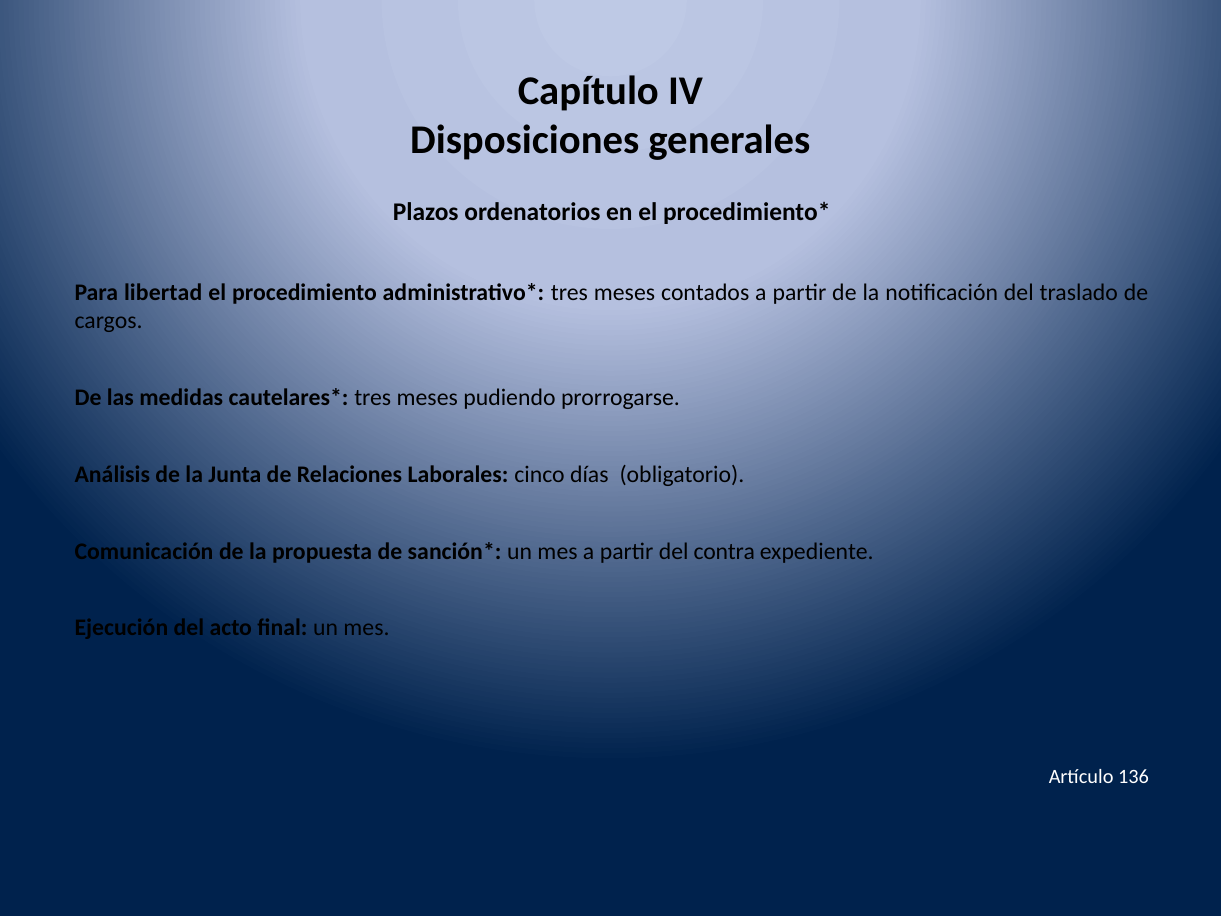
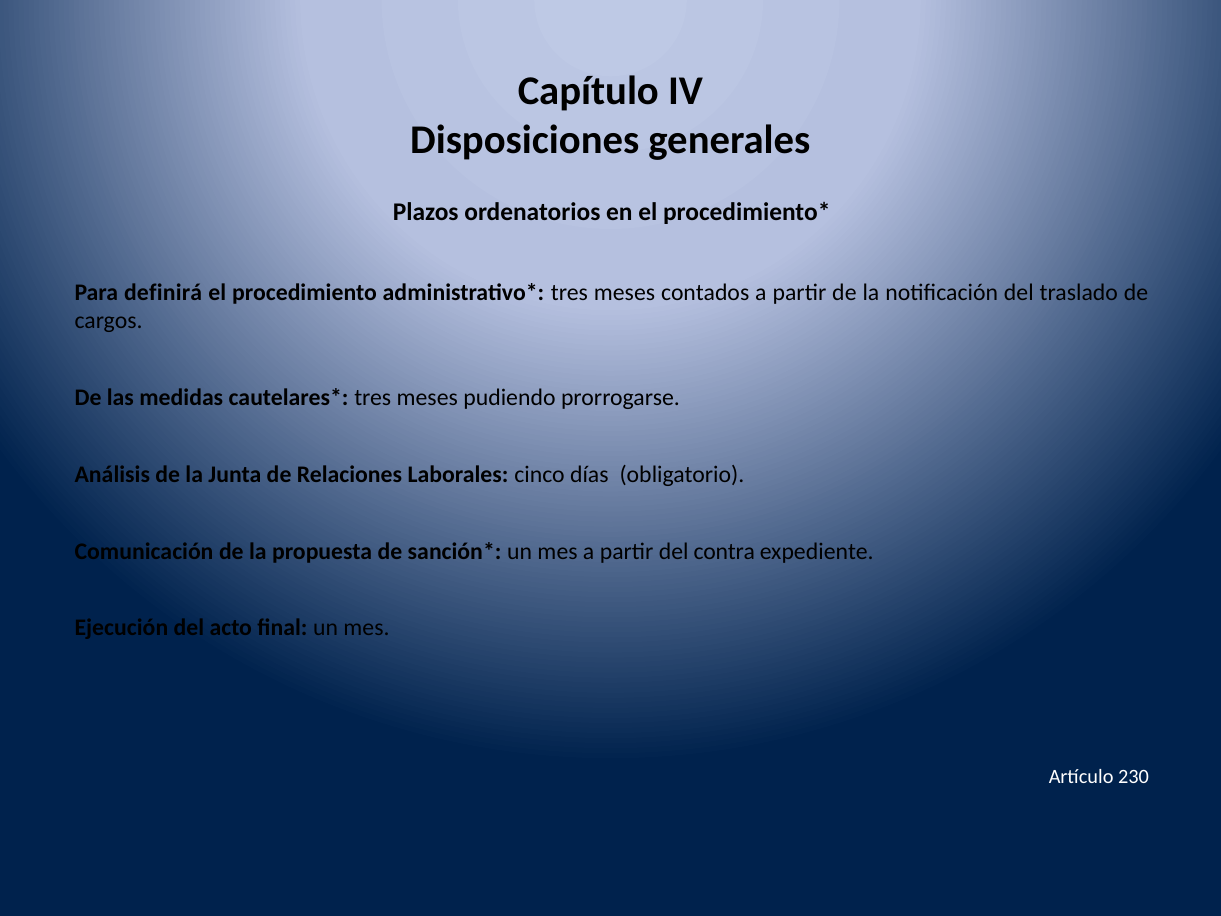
libertad: libertad -> definirá
136: 136 -> 230
